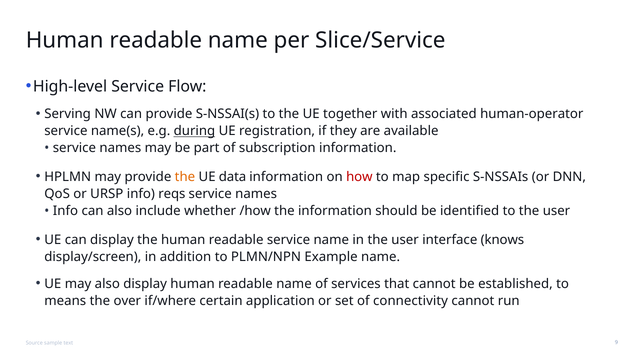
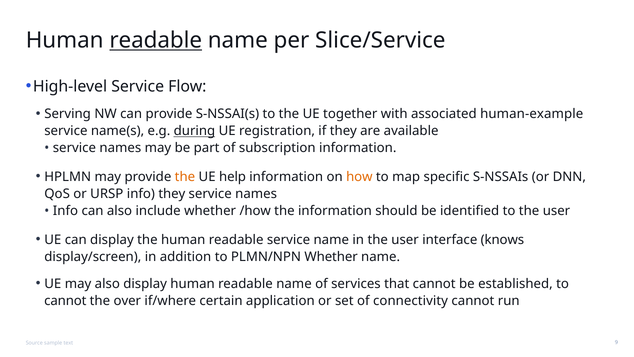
readable at (156, 40) underline: none -> present
human-operator: human-operator -> human-example
data: data -> help
how colour: red -> orange
info reqs: reqs -> they
PLMN/NPN Example: Example -> Whether
means at (65, 300): means -> cannot
